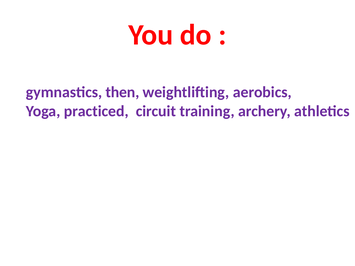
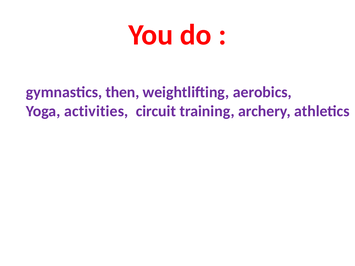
practiced: practiced -> activities
